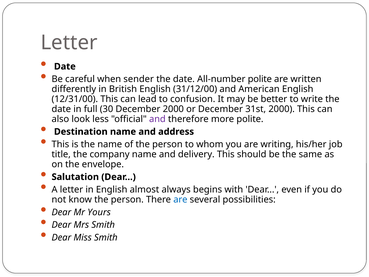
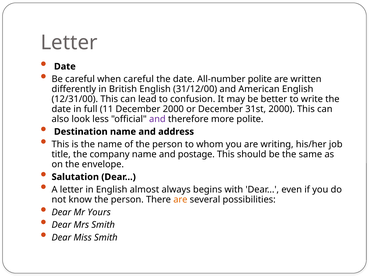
when sender: sender -> careful
30: 30 -> 11
delivery: delivery -> postage
are at (180, 199) colour: blue -> orange
